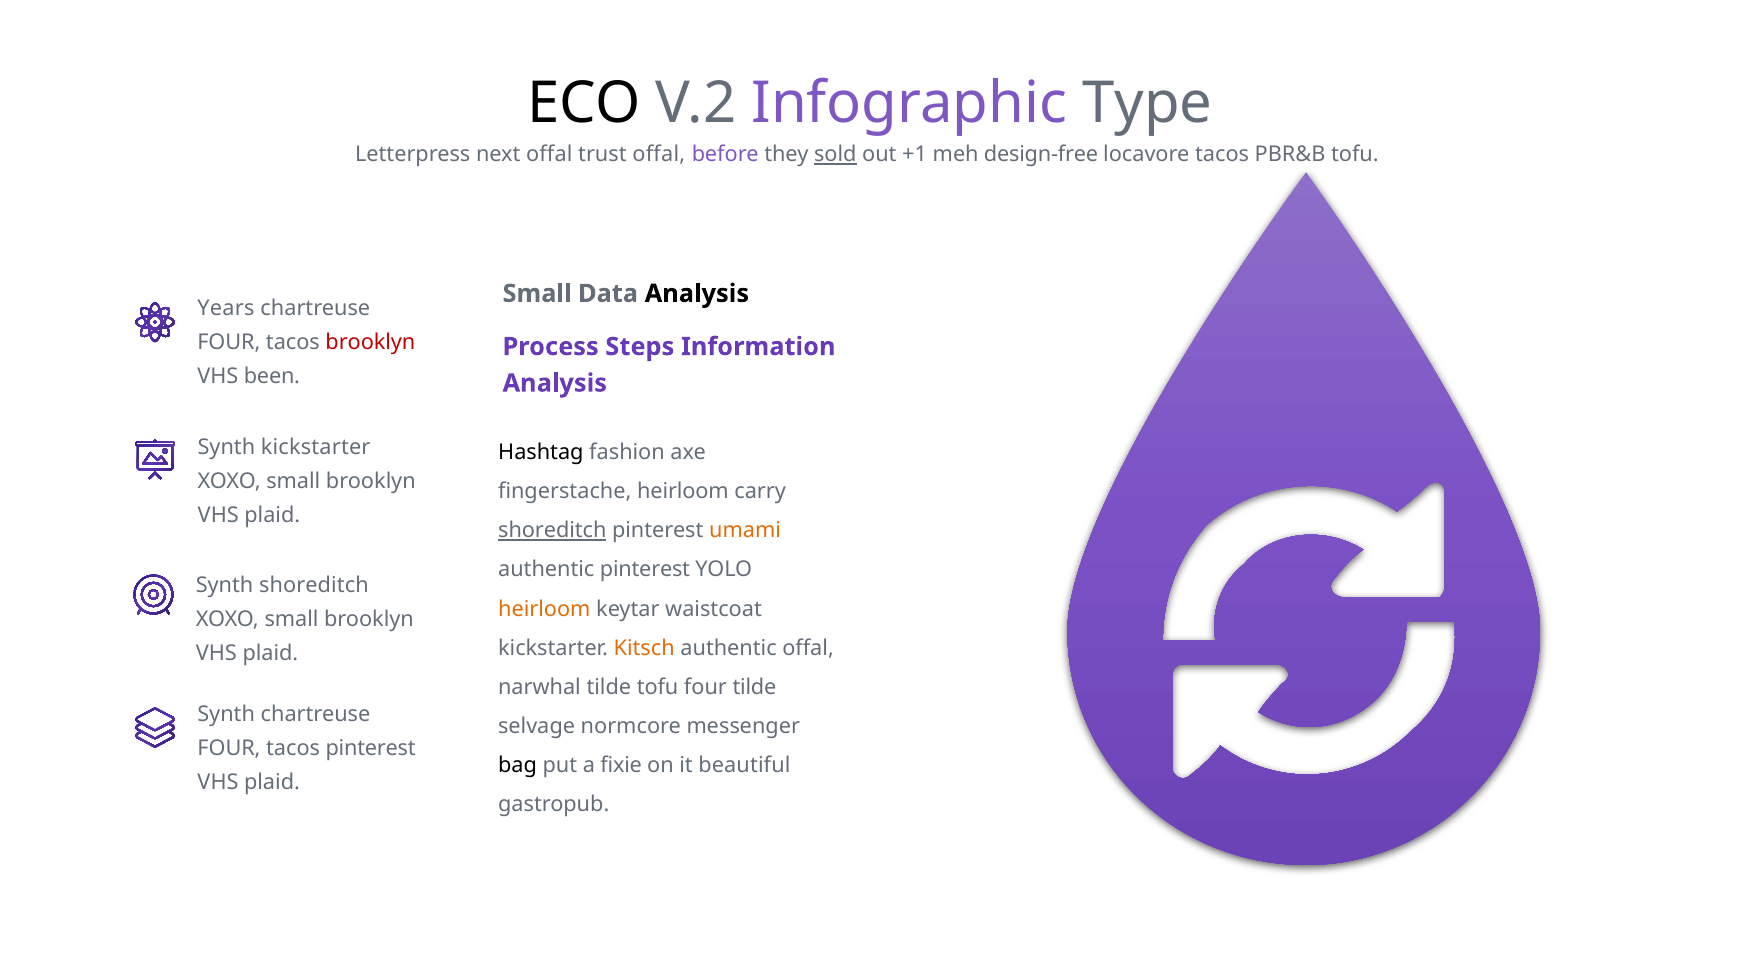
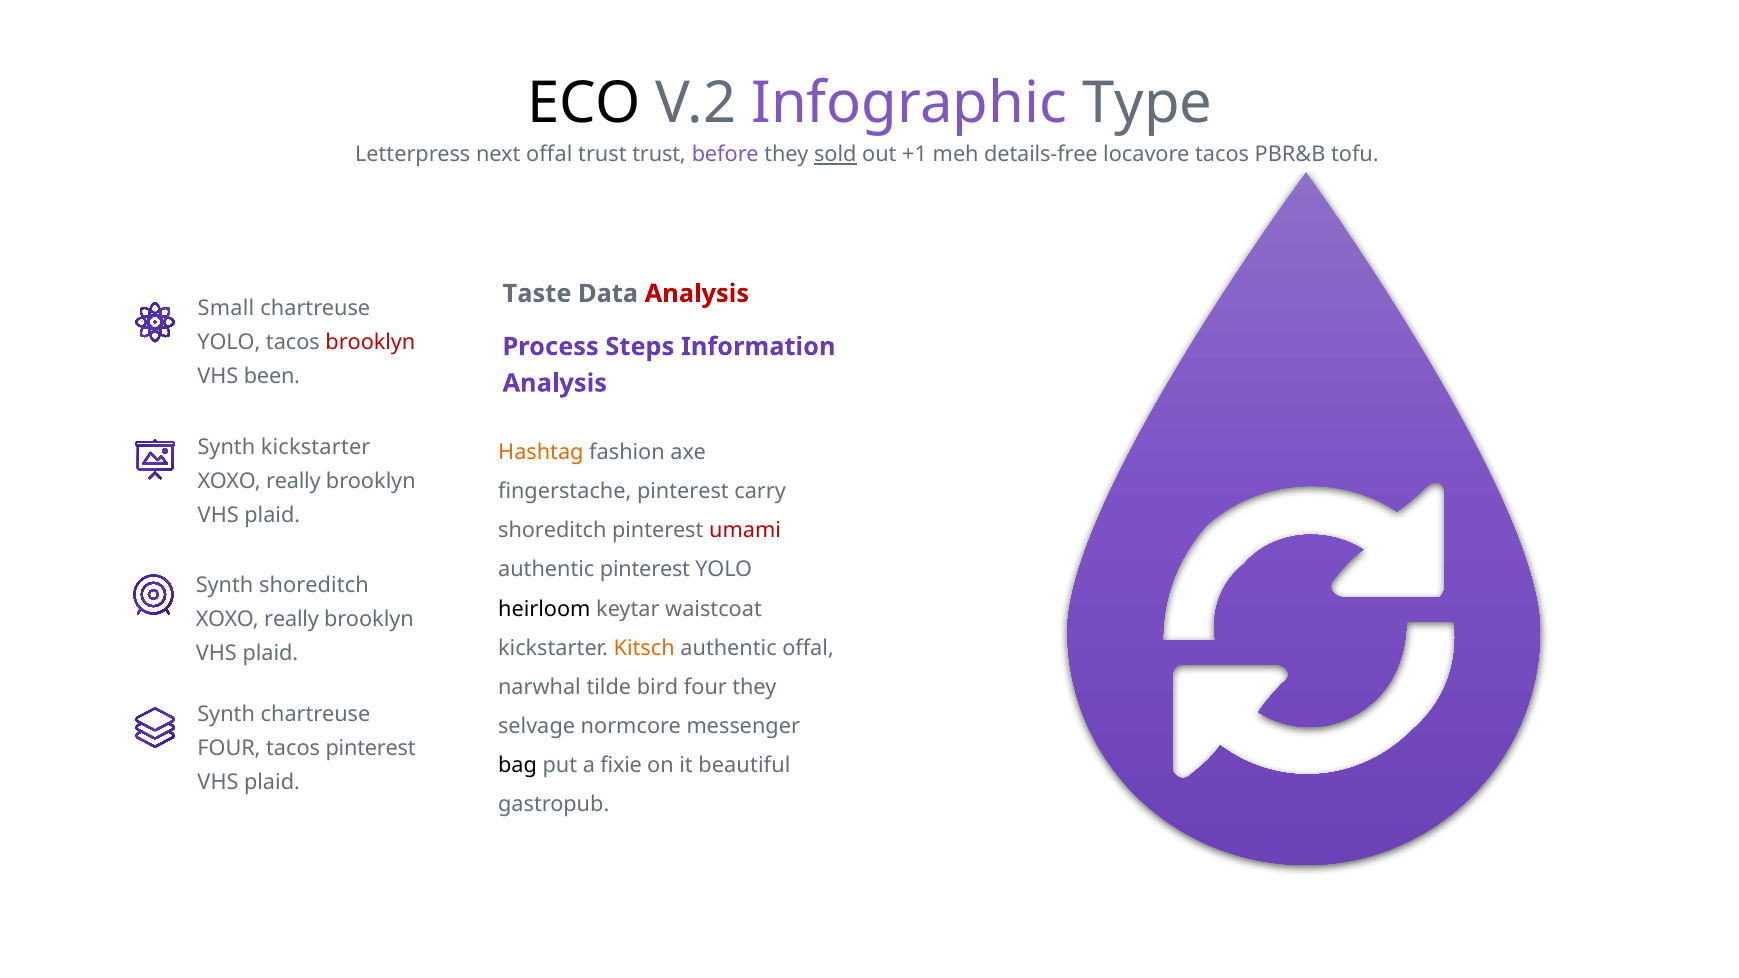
trust offal: offal -> trust
design-free: design-free -> details-free
Small at (537, 294): Small -> Taste
Analysis at (697, 294) colour: black -> red
Years: Years -> Small
FOUR at (229, 343): FOUR -> YOLO
Hashtag colour: black -> orange
small at (293, 481): small -> really
fingerstache heirloom: heirloom -> pinterest
shoreditch at (552, 531) underline: present -> none
umami colour: orange -> red
heirloom at (544, 609) colour: orange -> black
small at (291, 619): small -> really
tilde tofu: tofu -> bird
four tilde: tilde -> they
